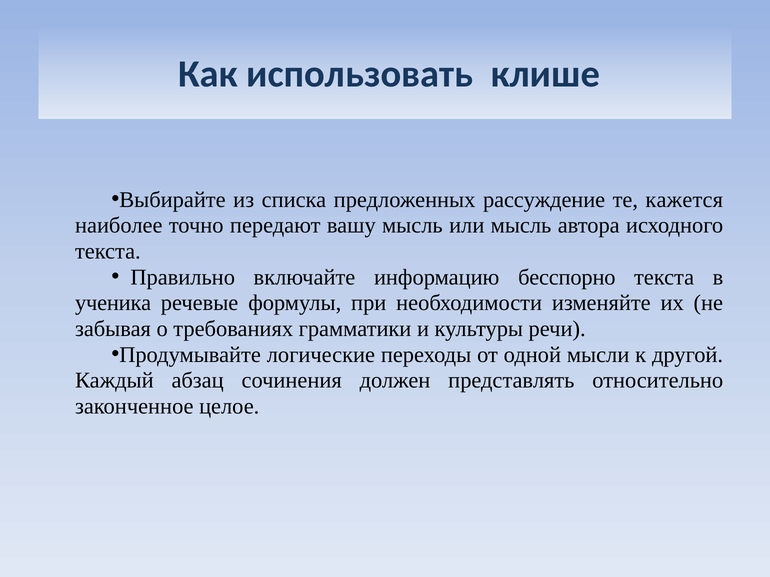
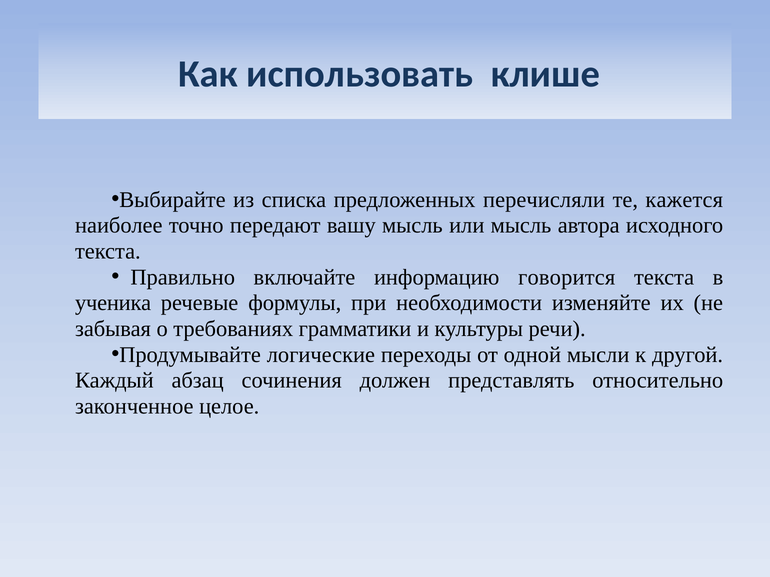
рассуждение: рассуждение -> перечисляли
бесспорно: бесспорно -> говорится
